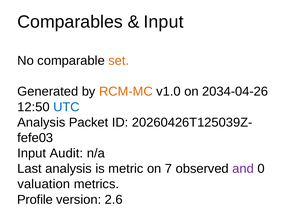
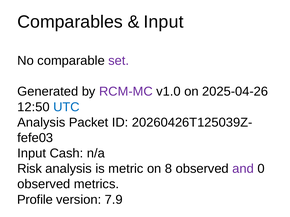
set colour: orange -> purple
RCM-MC colour: orange -> purple
2034-04-26: 2034-04-26 -> 2025-04-26
Audit: Audit -> Cash
Last: Last -> Risk
7: 7 -> 8
valuation at (44, 185): valuation -> observed
2.6: 2.6 -> 7.9
